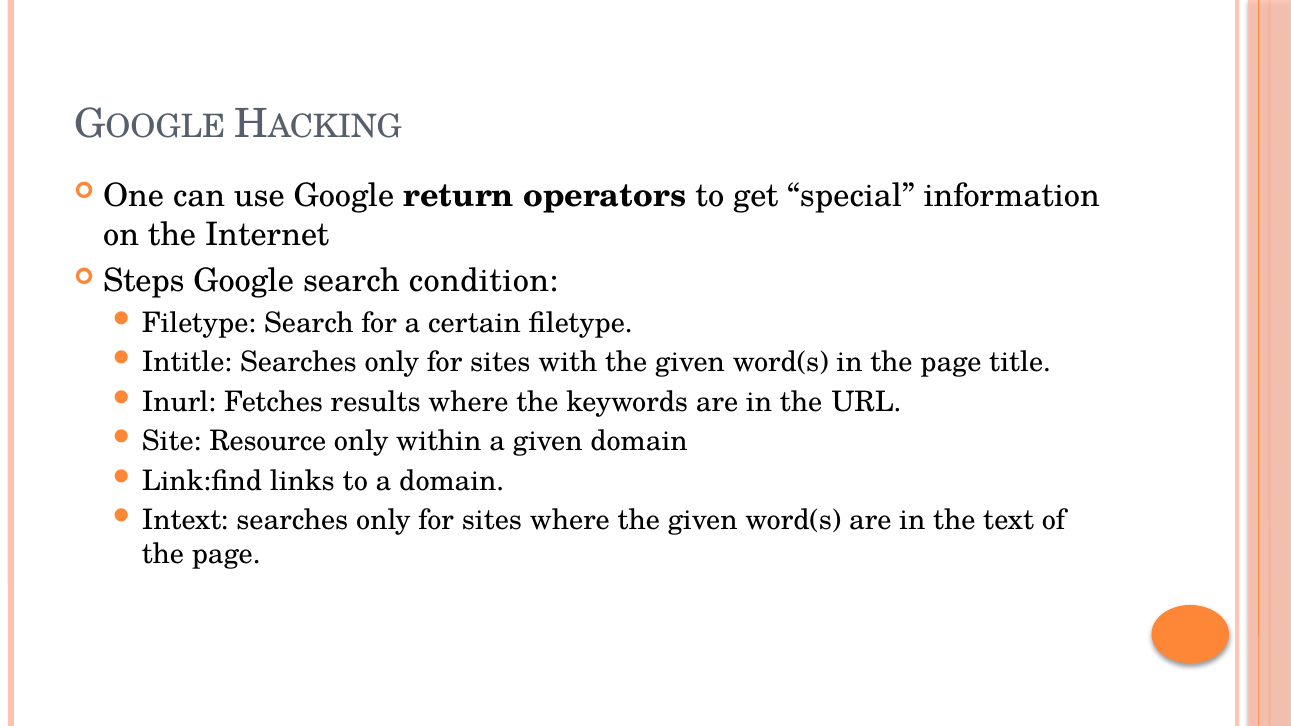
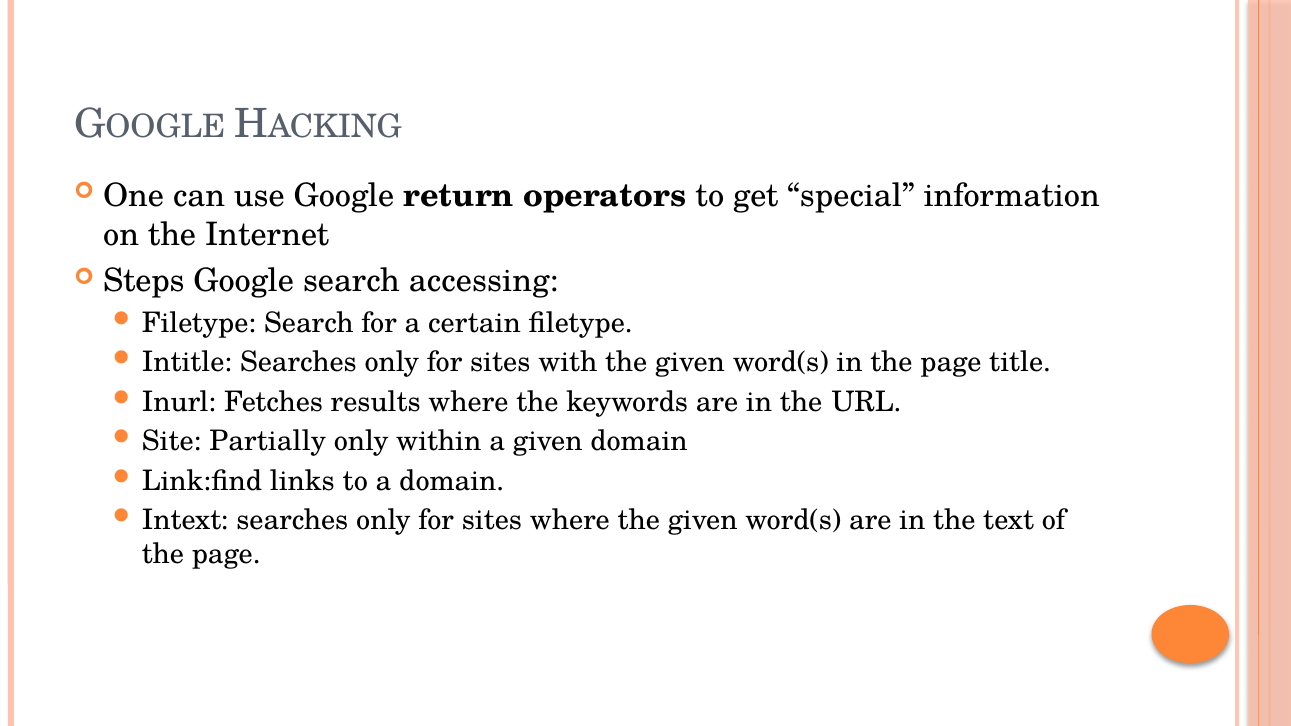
condition: condition -> accessing
Resource: Resource -> Partially
